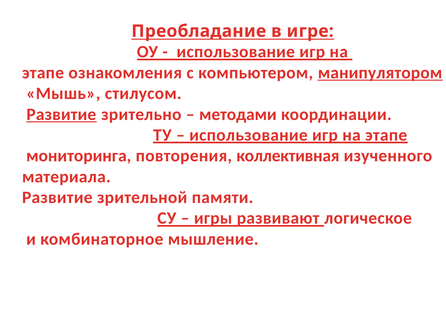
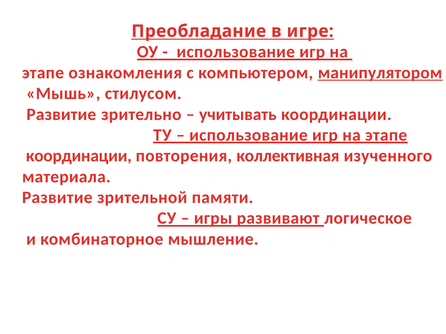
Развитие at (61, 114) underline: present -> none
методами: методами -> учитывать
мониторинга at (79, 156): мониторинга -> координации
